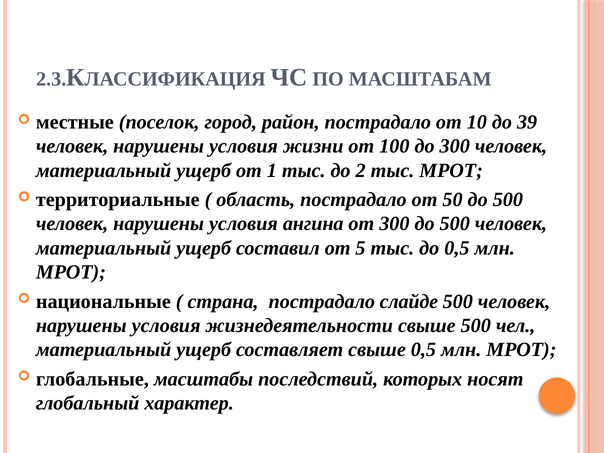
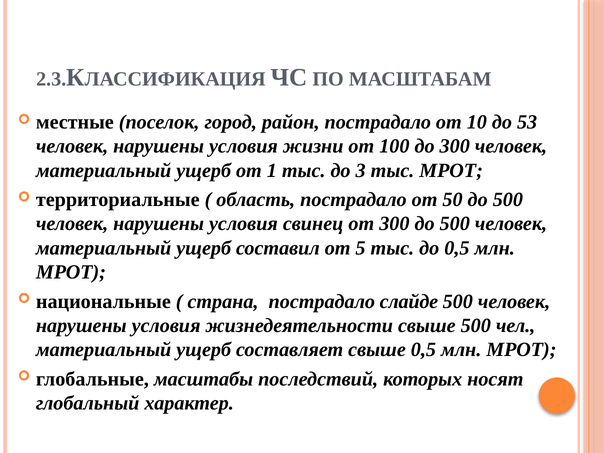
39: 39 -> 53
2: 2 -> 3
ангина: ангина -> свинец
